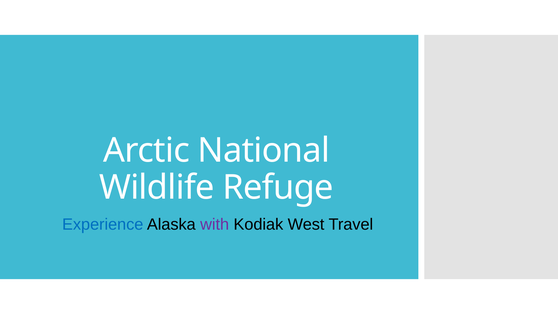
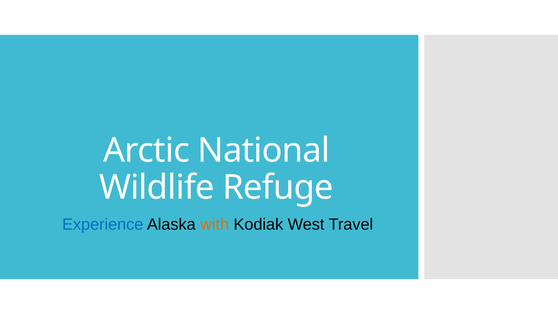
with colour: purple -> orange
